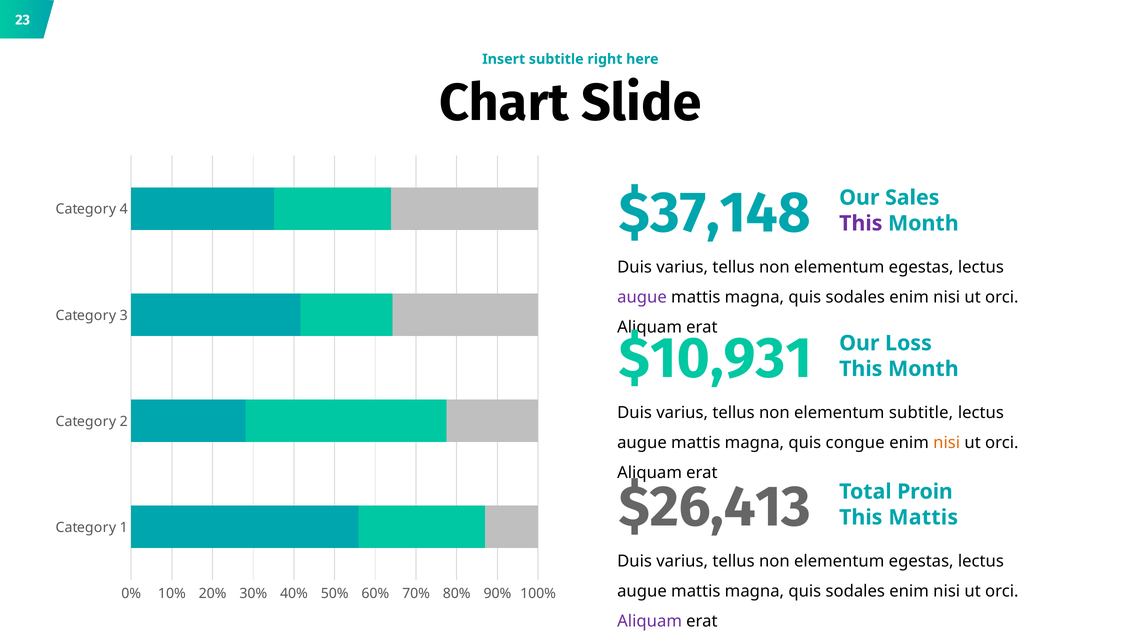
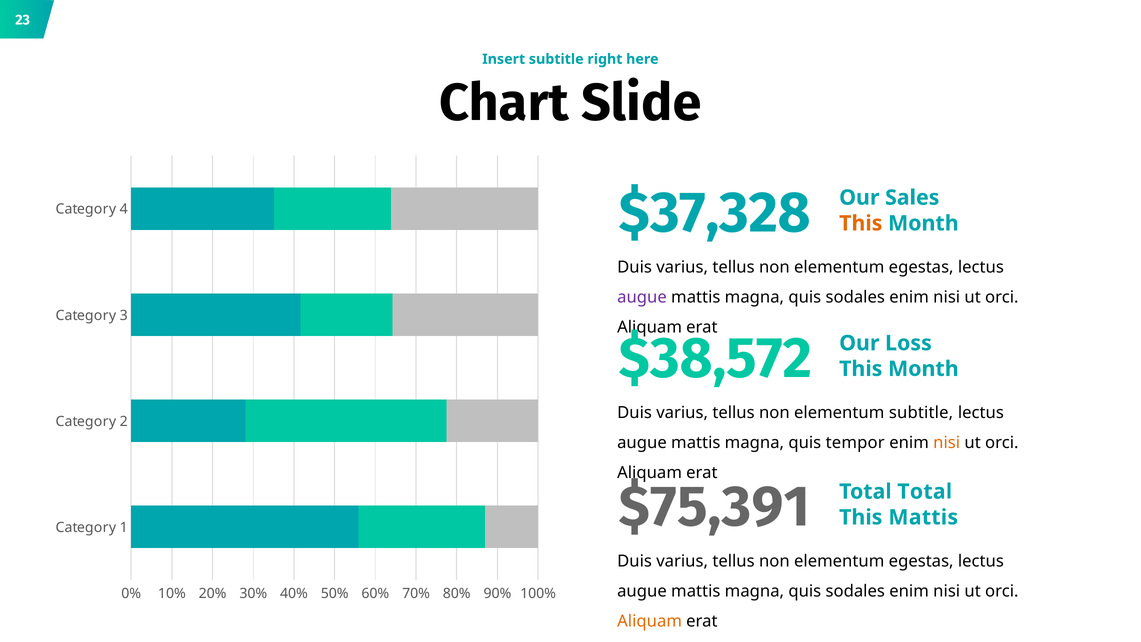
$37,148: $37,148 -> $37,328
This at (861, 223) colour: purple -> orange
$10,931: $10,931 -> $38,572
congue: congue -> tempor
$26,413: $26,413 -> $75,391
Total Proin: Proin -> Total
Aliquam at (650, 621) colour: purple -> orange
